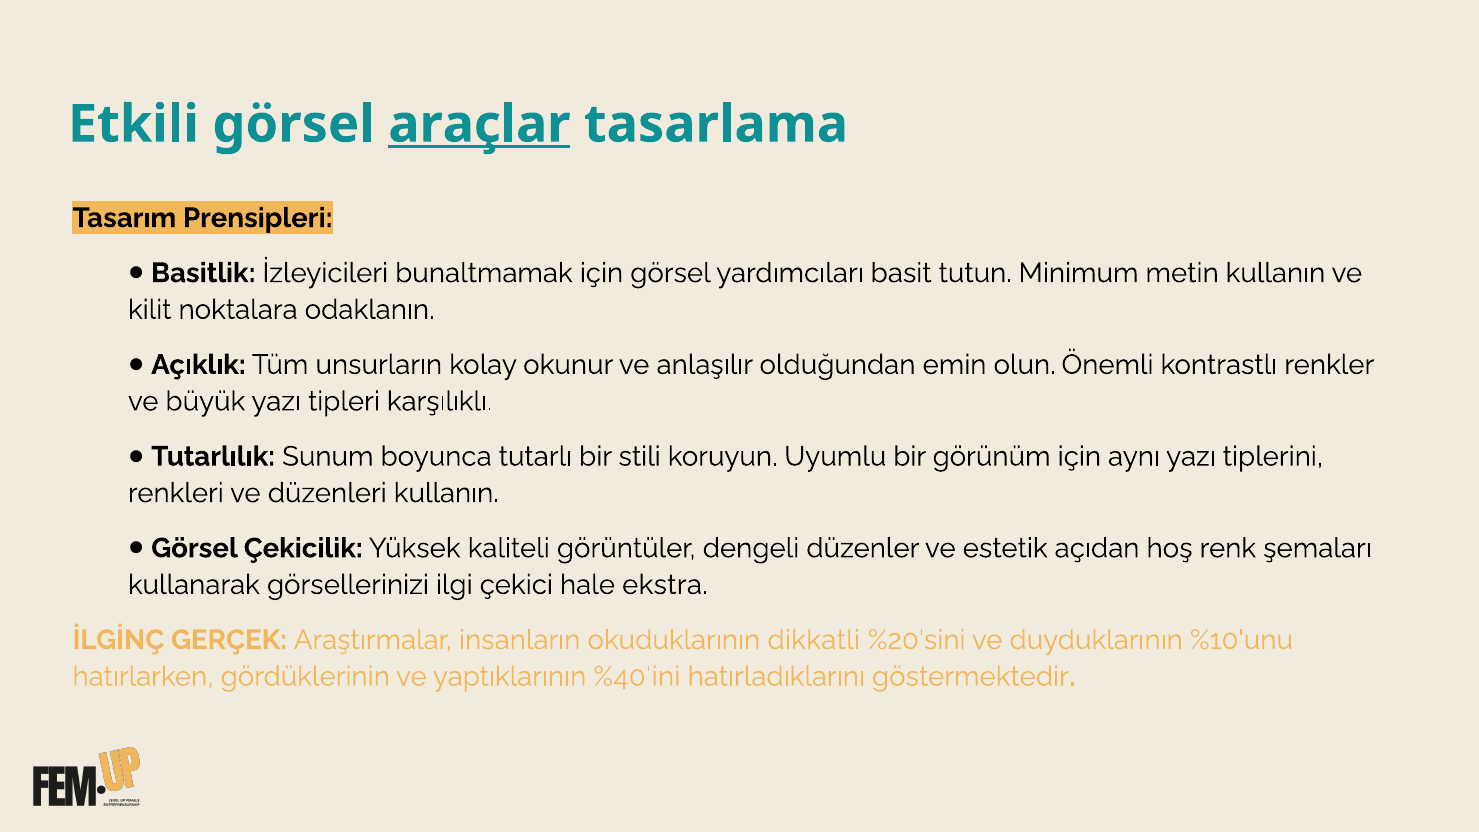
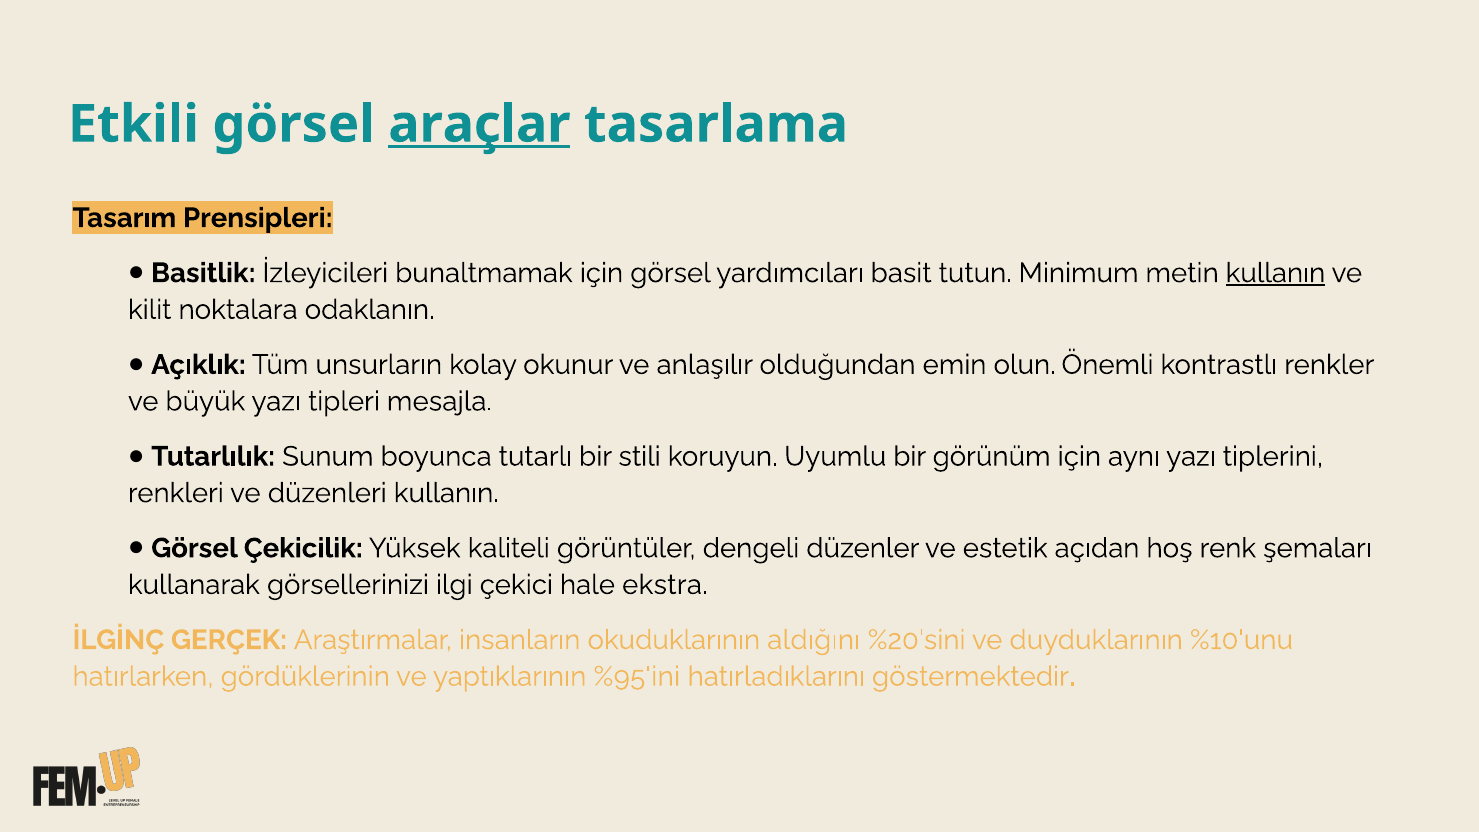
kullanın at (1275, 273) underline: none -> present
karşılıklı: karşılıklı -> mesajla
dikkatli: dikkatli -> aldığını
%40'ini: %40'ini -> %95'ini
